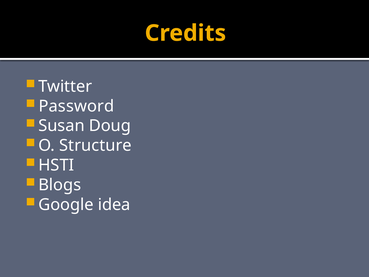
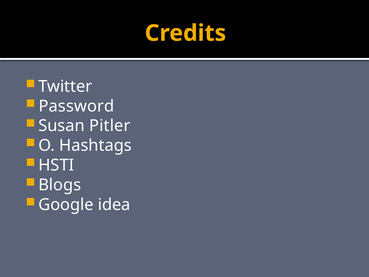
Doug: Doug -> Pitler
Structure: Structure -> Hashtags
